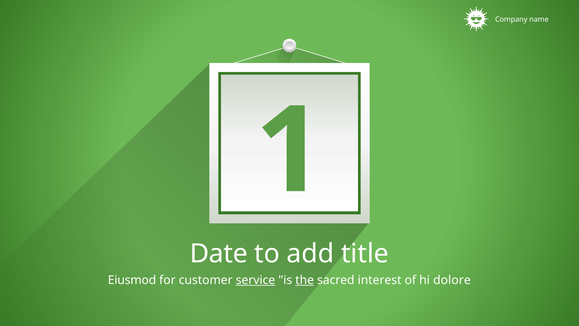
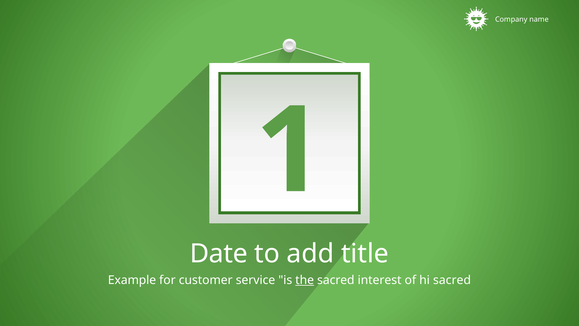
Eiusmod: Eiusmod -> Example
service underline: present -> none
hi dolore: dolore -> sacred
